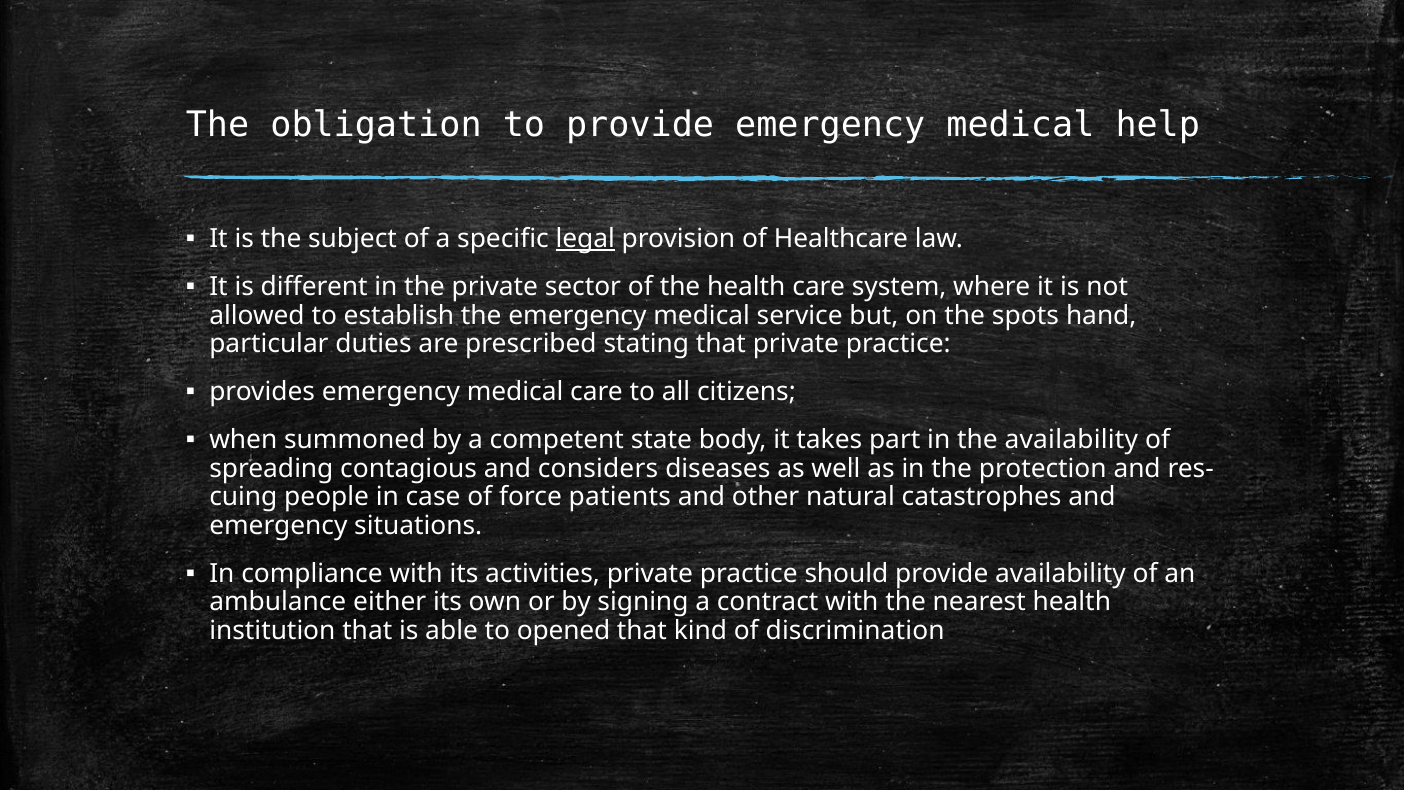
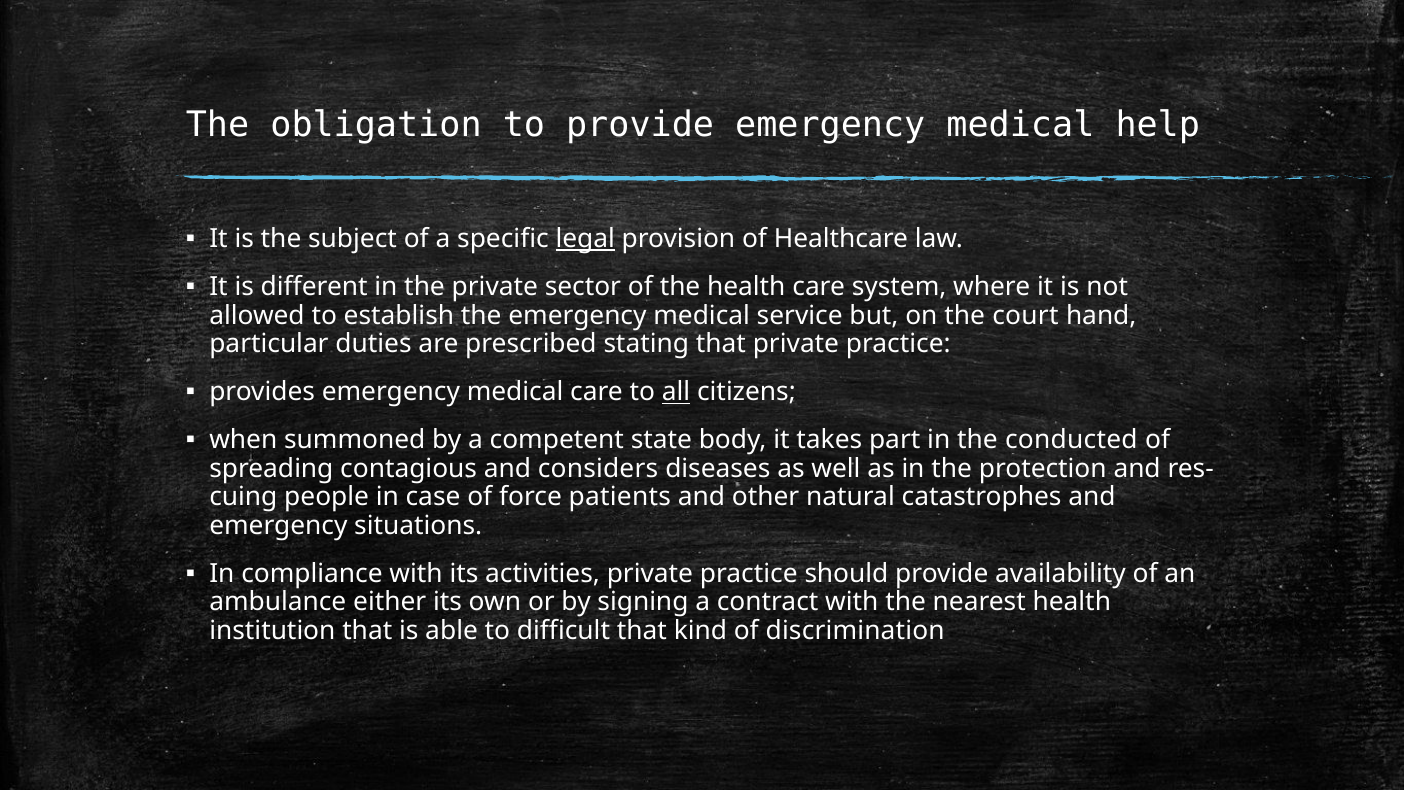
spots: spots -> court
all underline: none -> present
the availability: availability -> conducted
opened: opened -> difficult
